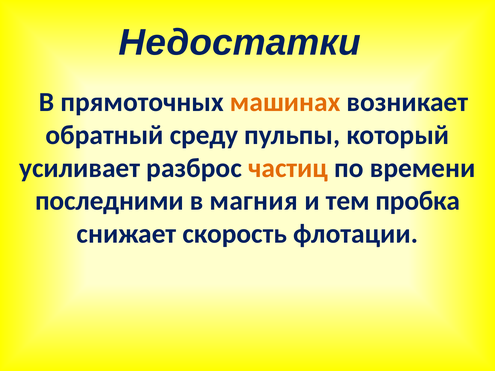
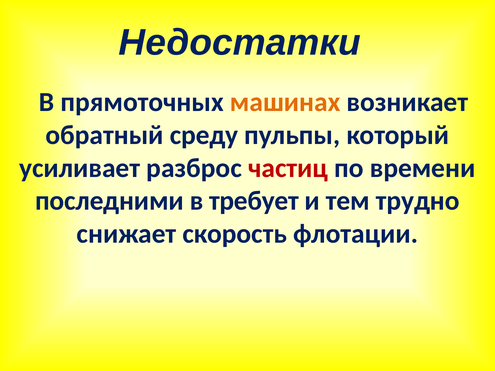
частиц colour: orange -> red
магния: магния -> требует
пробка: пробка -> трудно
